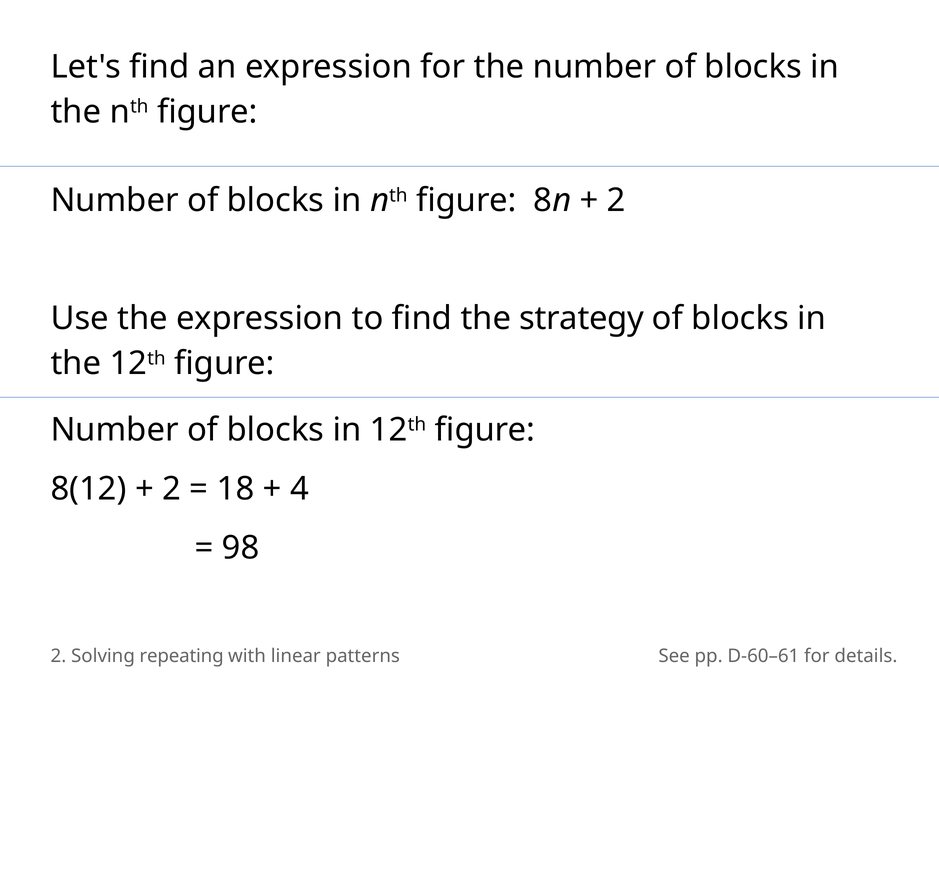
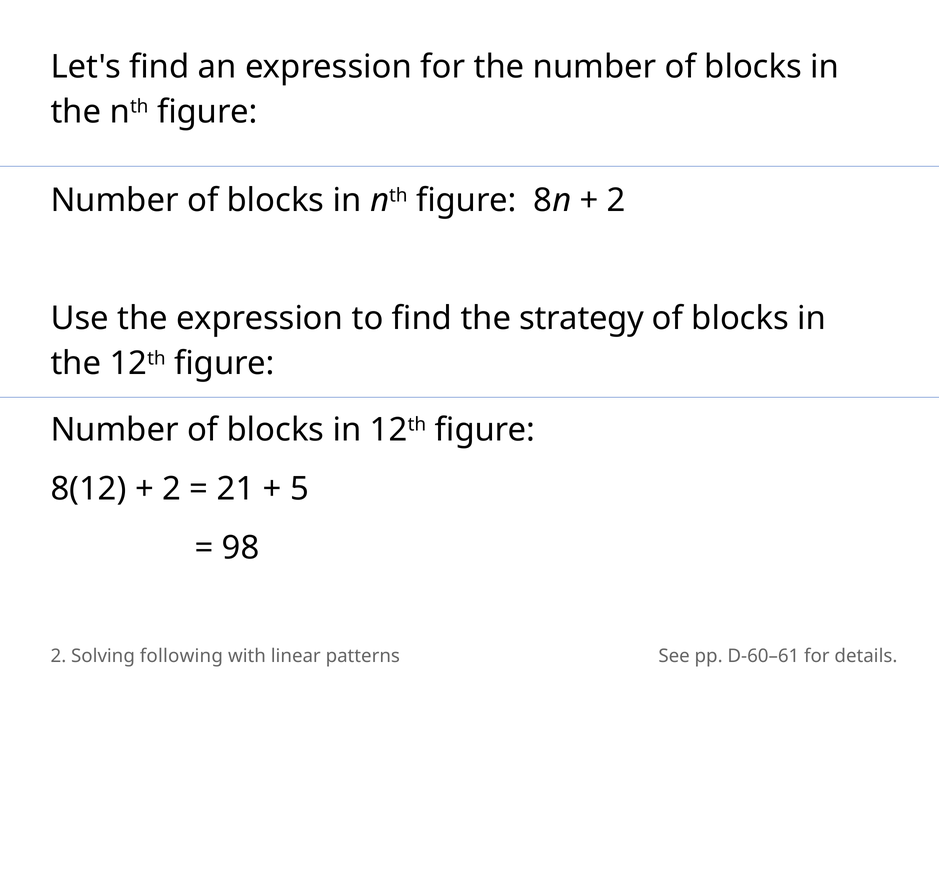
18: 18 -> 21
4: 4 -> 5
repeating: repeating -> following
